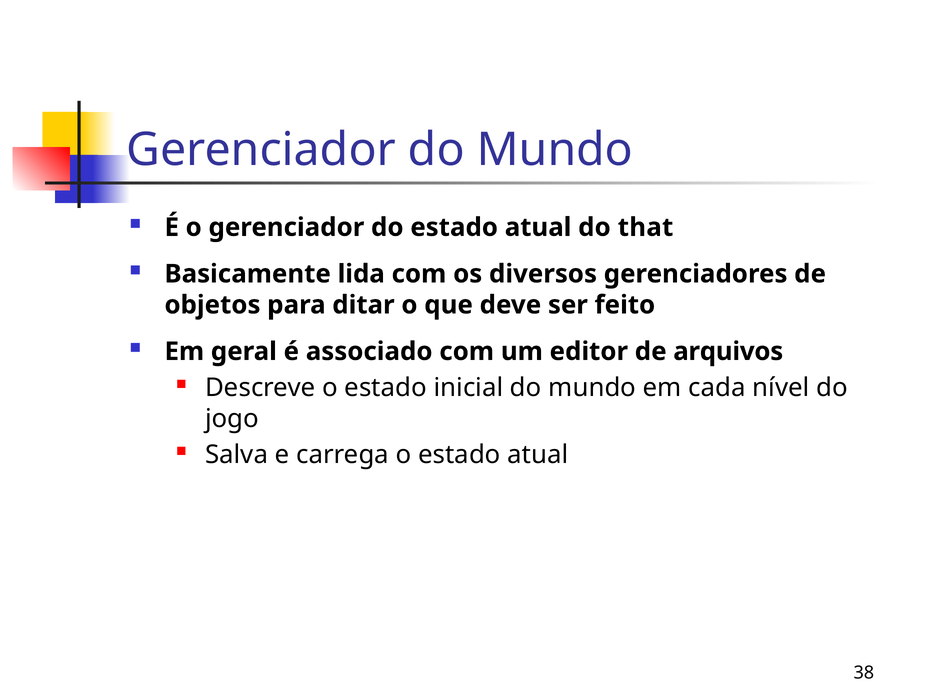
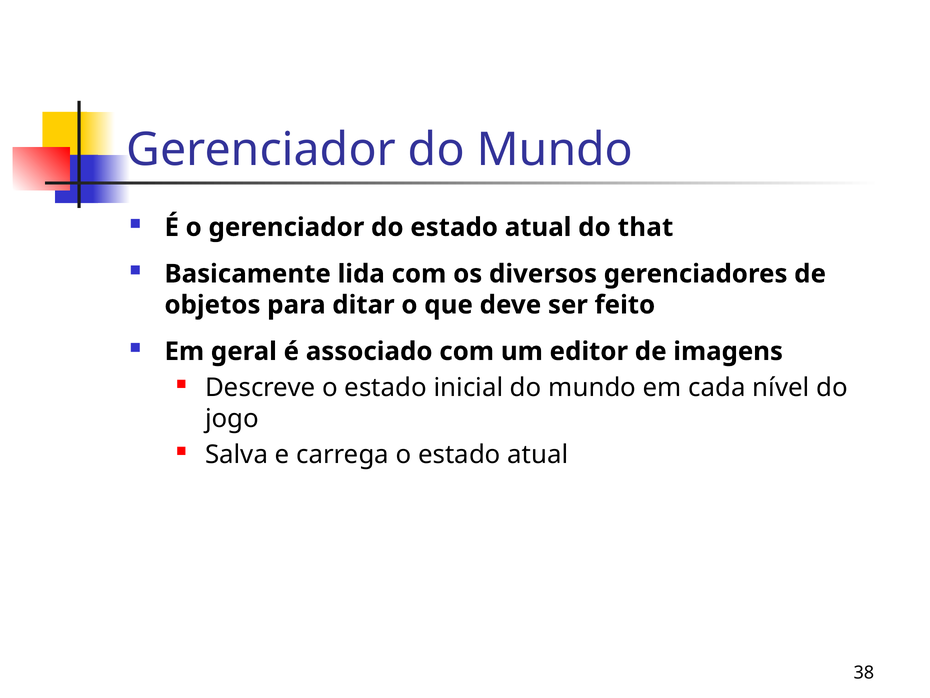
arquivos: arquivos -> imagens
